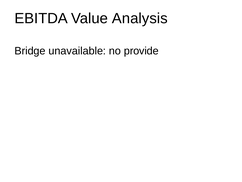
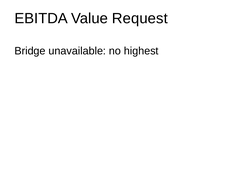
Analysis: Analysis -> Request
provide: provide -> highest
